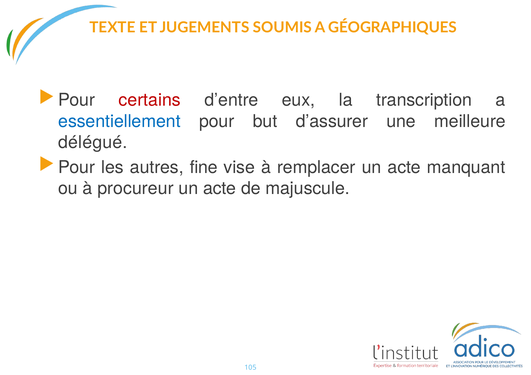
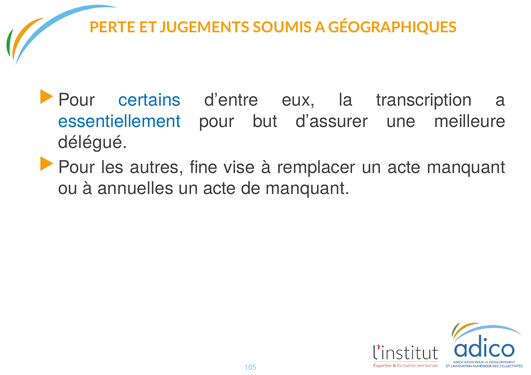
TEXTE: TEXTE -> PERTE
certains colour: red -> blue
procureur: procureur -> annuelles
de majuscule: majuscule -> manquant
